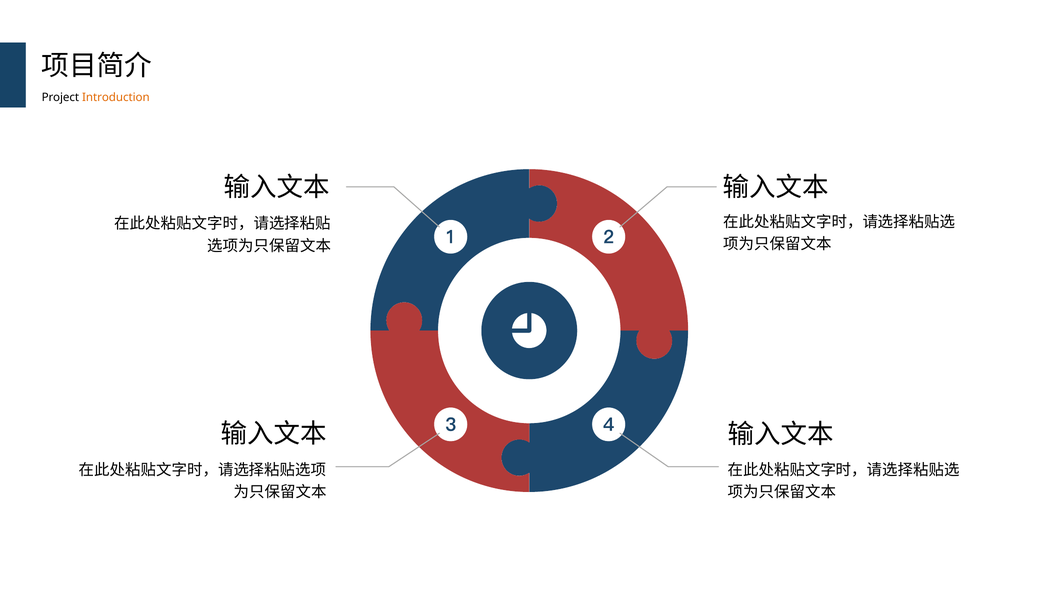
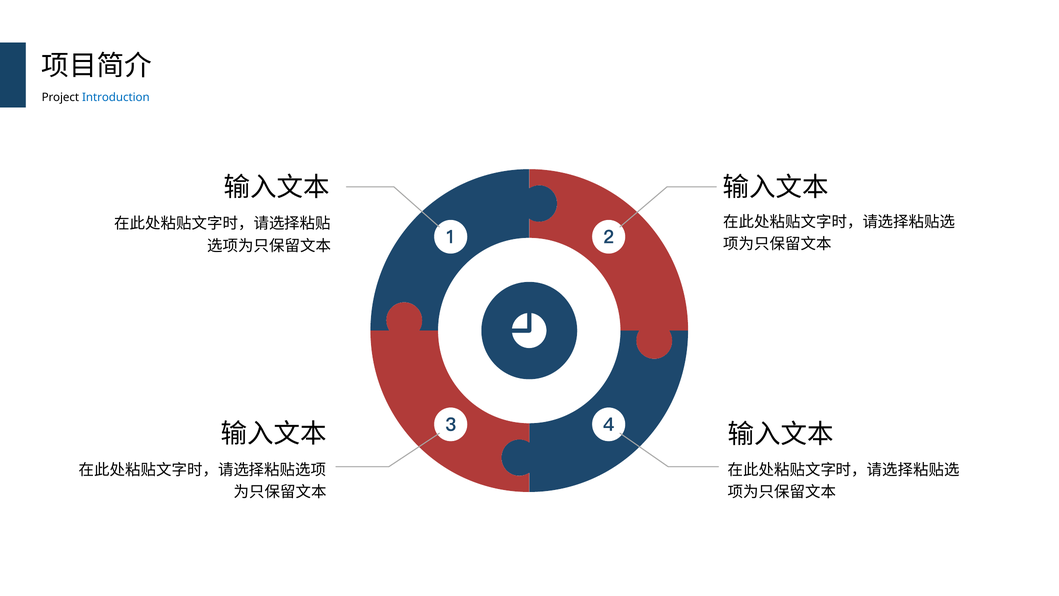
Introduction colour: orange -> blue
